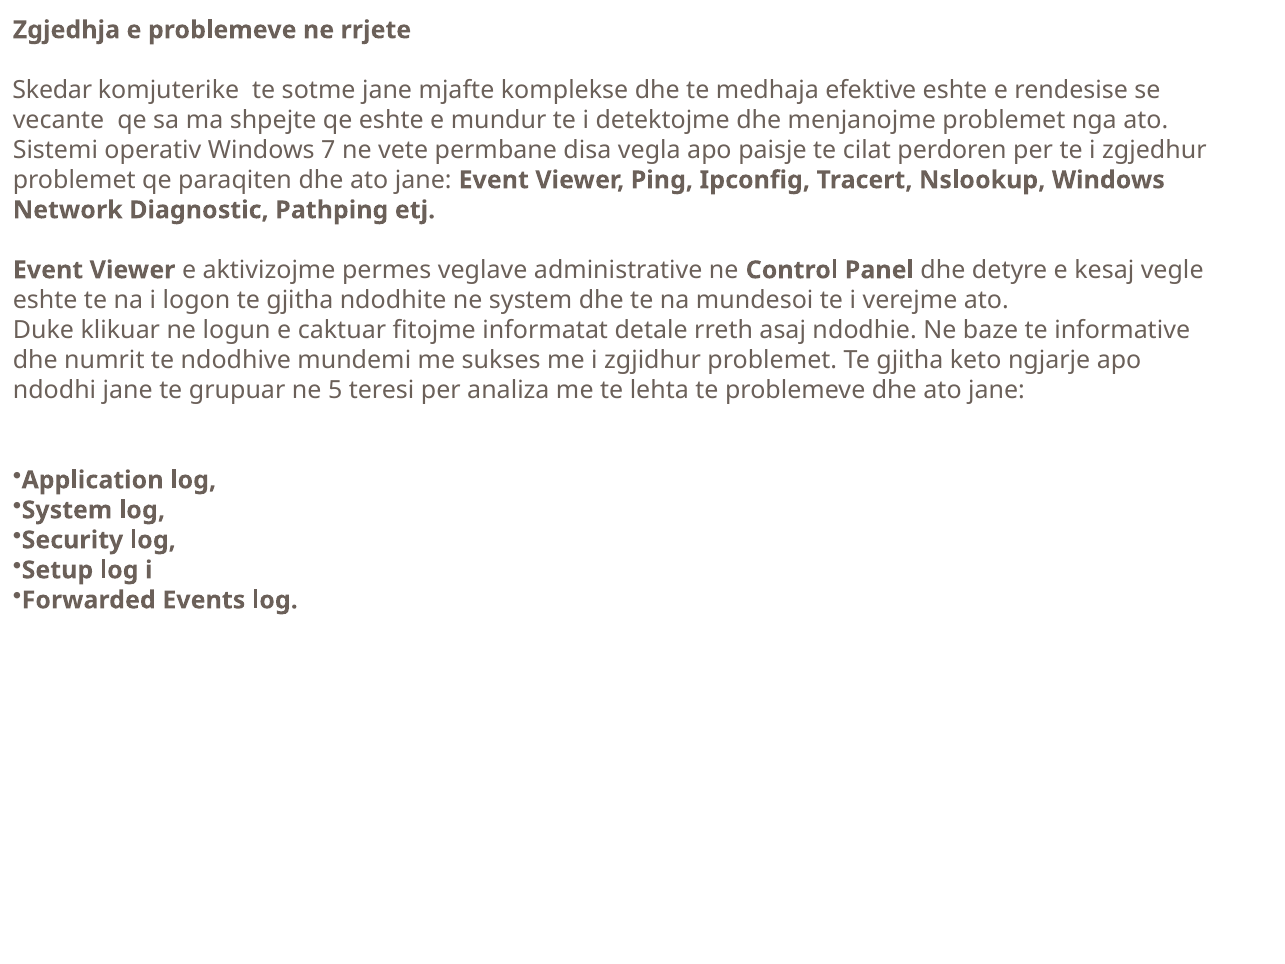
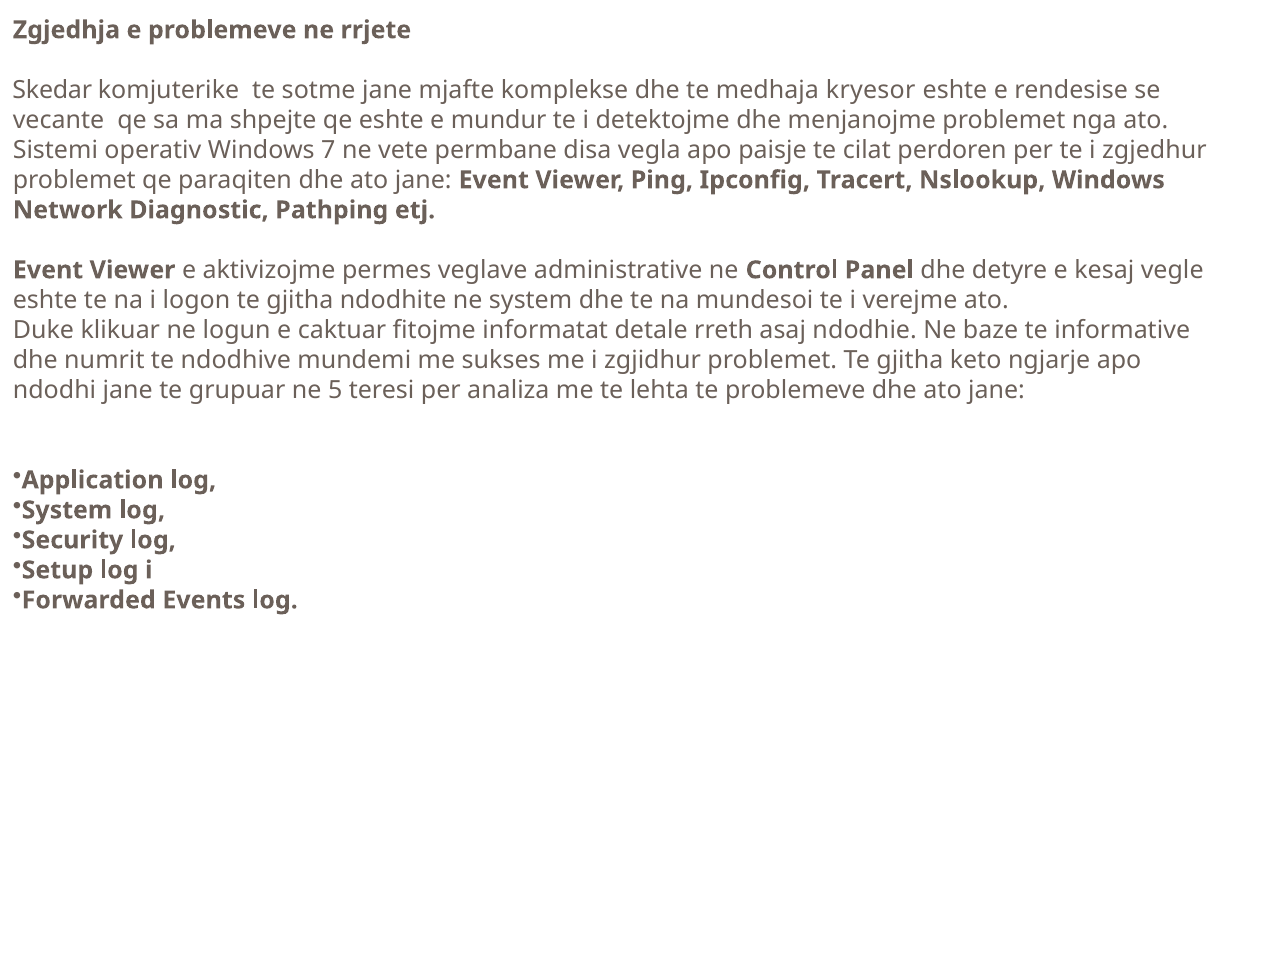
efektive: efektive -> kryesor
